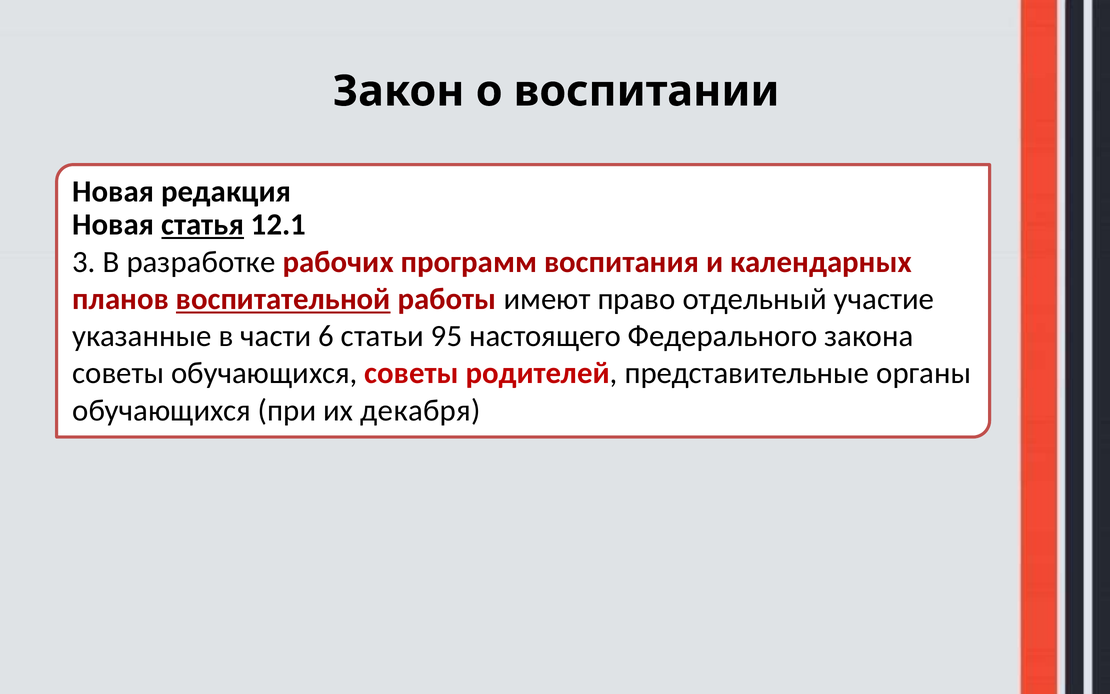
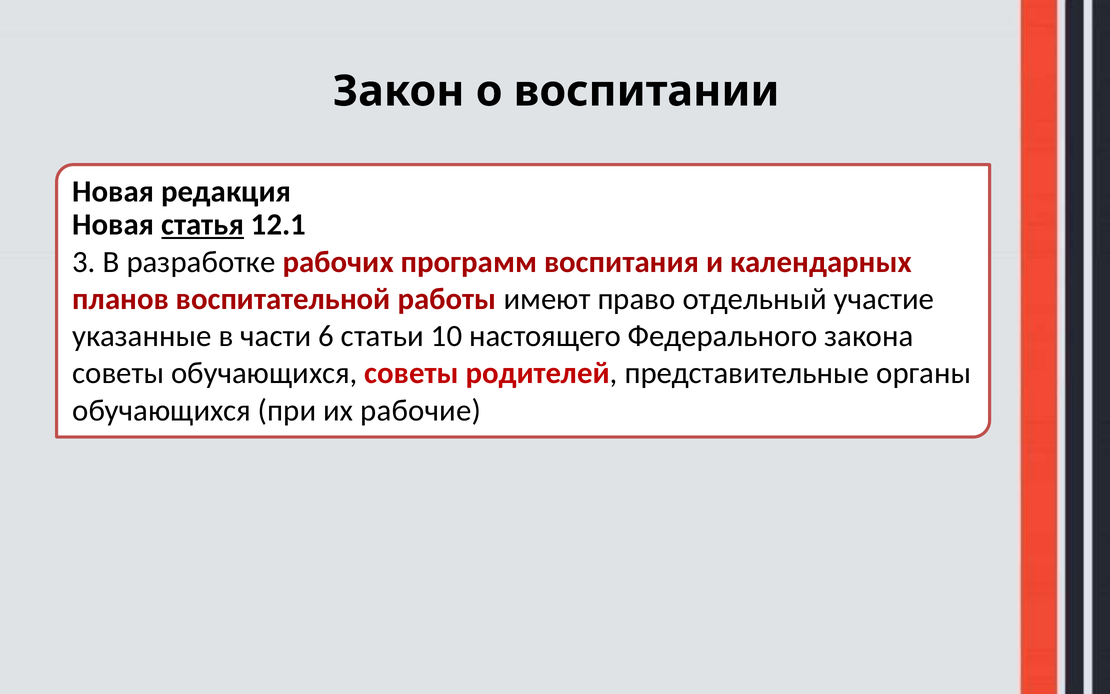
воспитательной underline: present -> none
95: 95 -> 10
декабря: декабря -> рабочие
